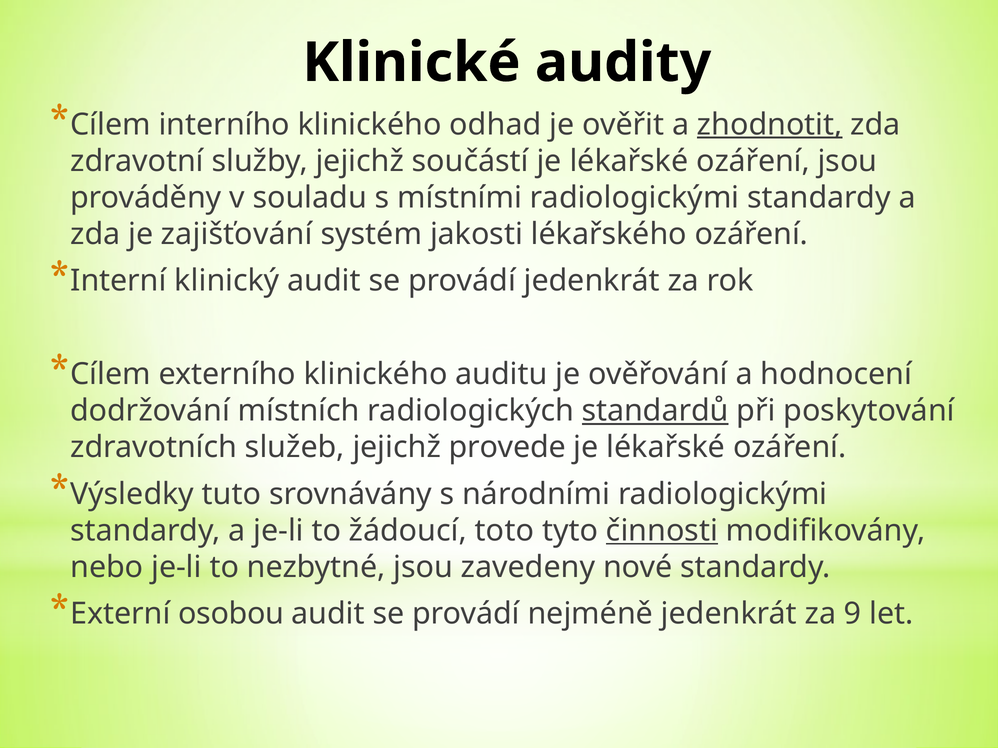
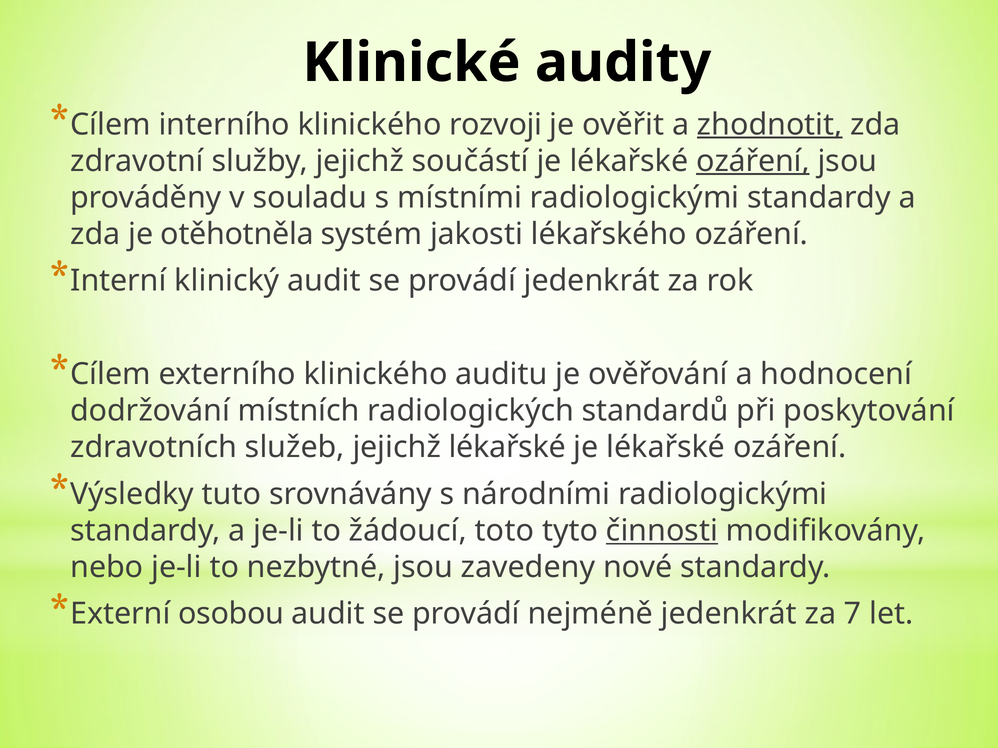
odhad: odhad -> rozvoji
ozáření at (753, 161) underline: none -> present
zajišťování: zajišťování -> otěhotněla
standardů underline: present -> none
jejichž provede: provede -> lékařské
9: 9 -> 7
